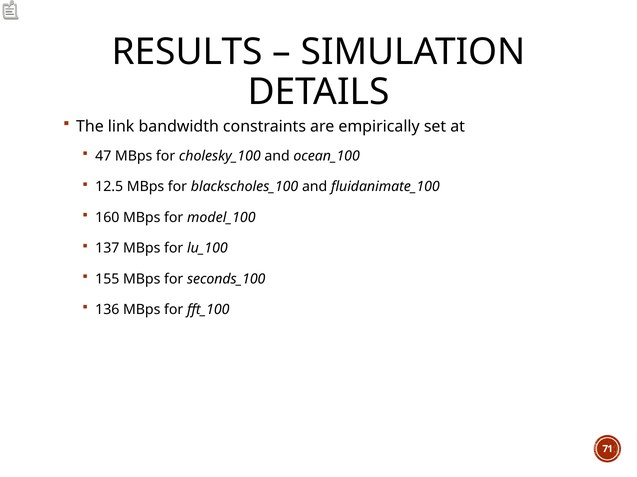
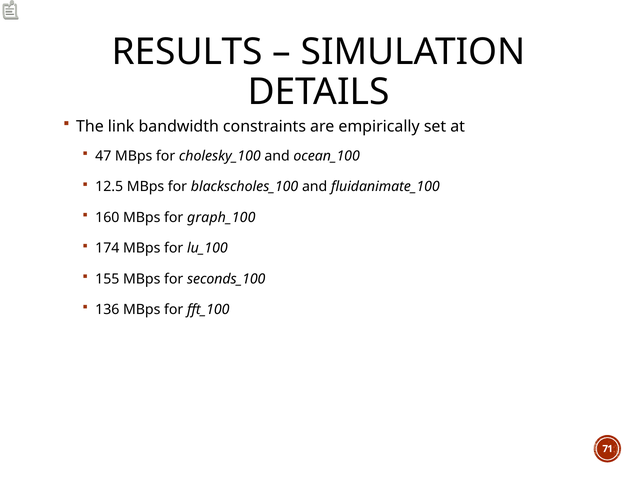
model_100: model_100 -> graph_100
137: 137 -> 174
